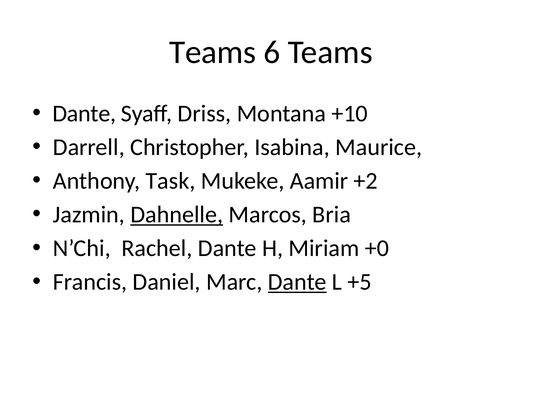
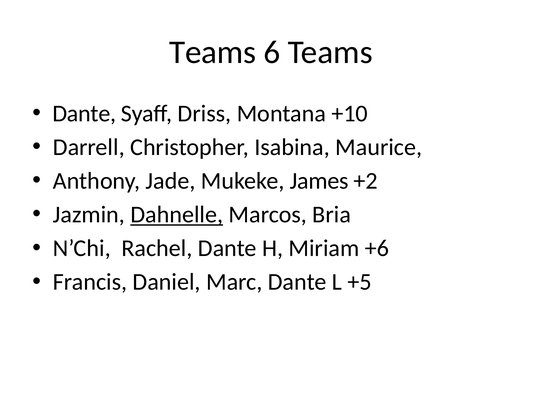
Task: Task -> Jade
Aamir: Aamir -> James
+0: +0 -> +6
Dante at (297, 282) underline: present -> none
